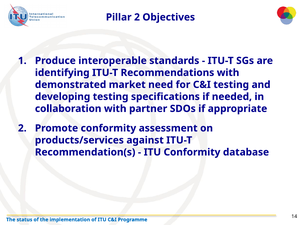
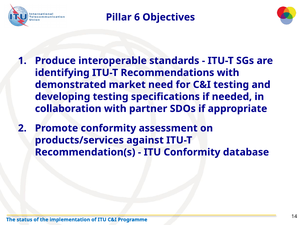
Pillar 2: 2 -> 6
